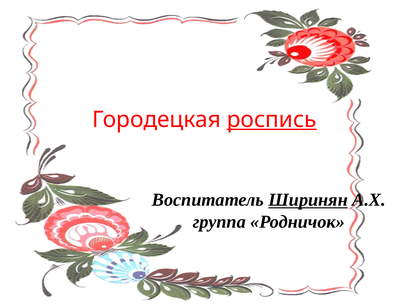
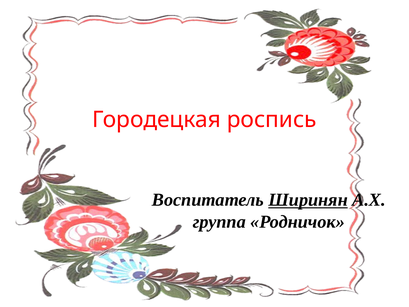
роспись underline: present -> none
